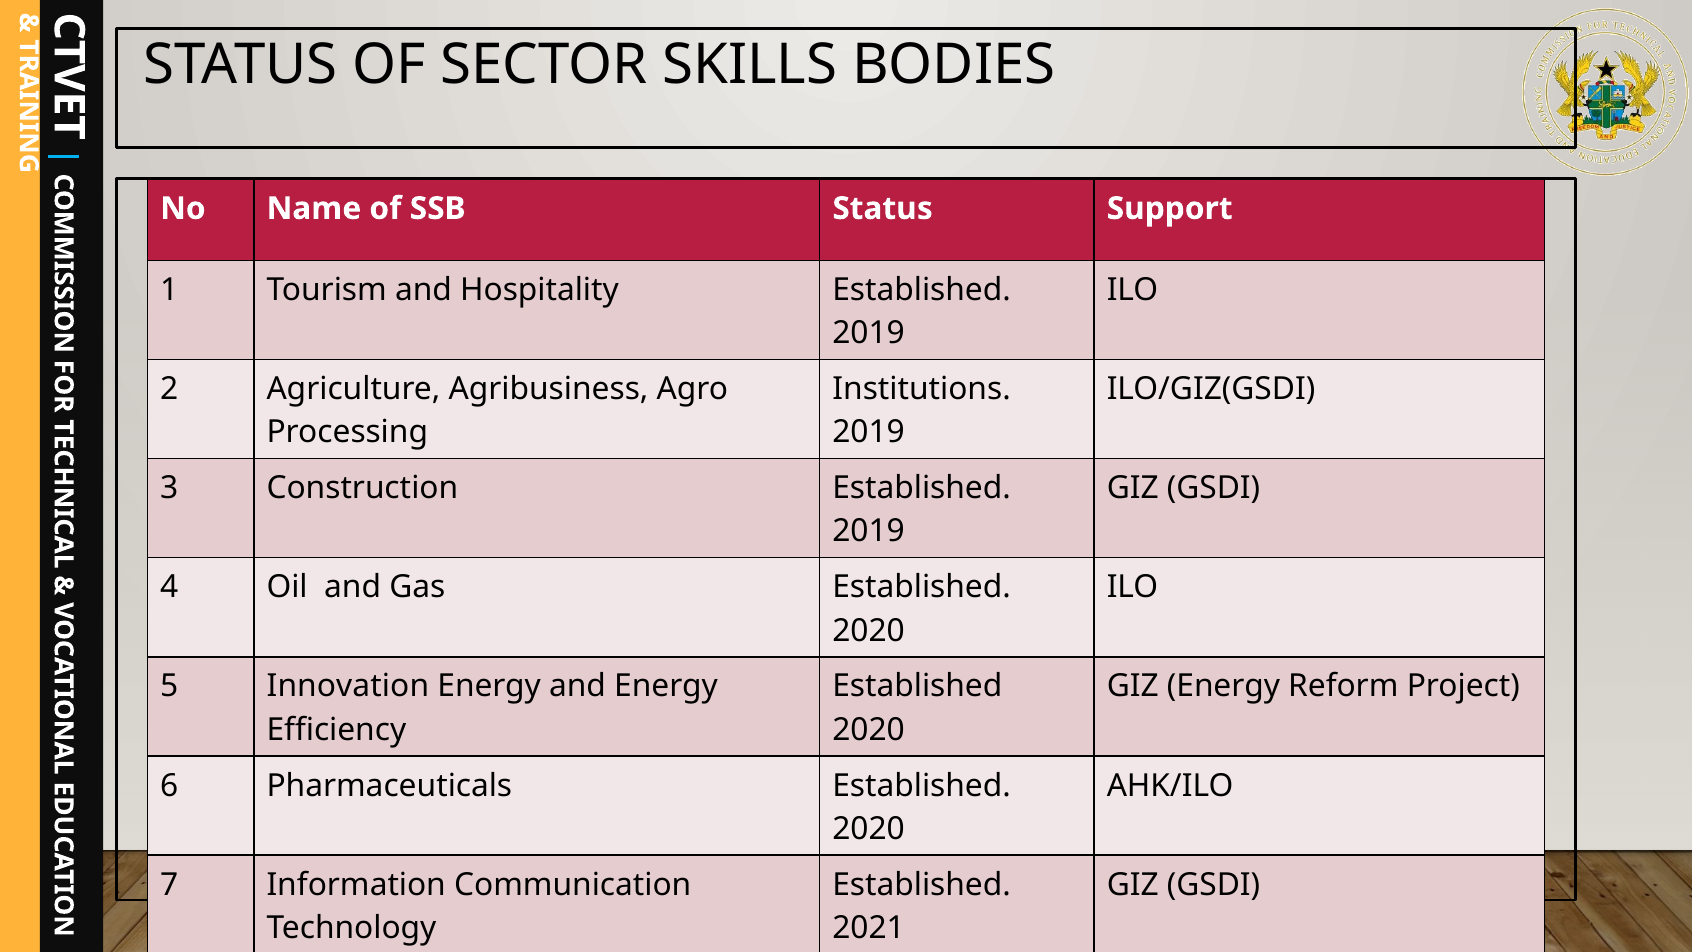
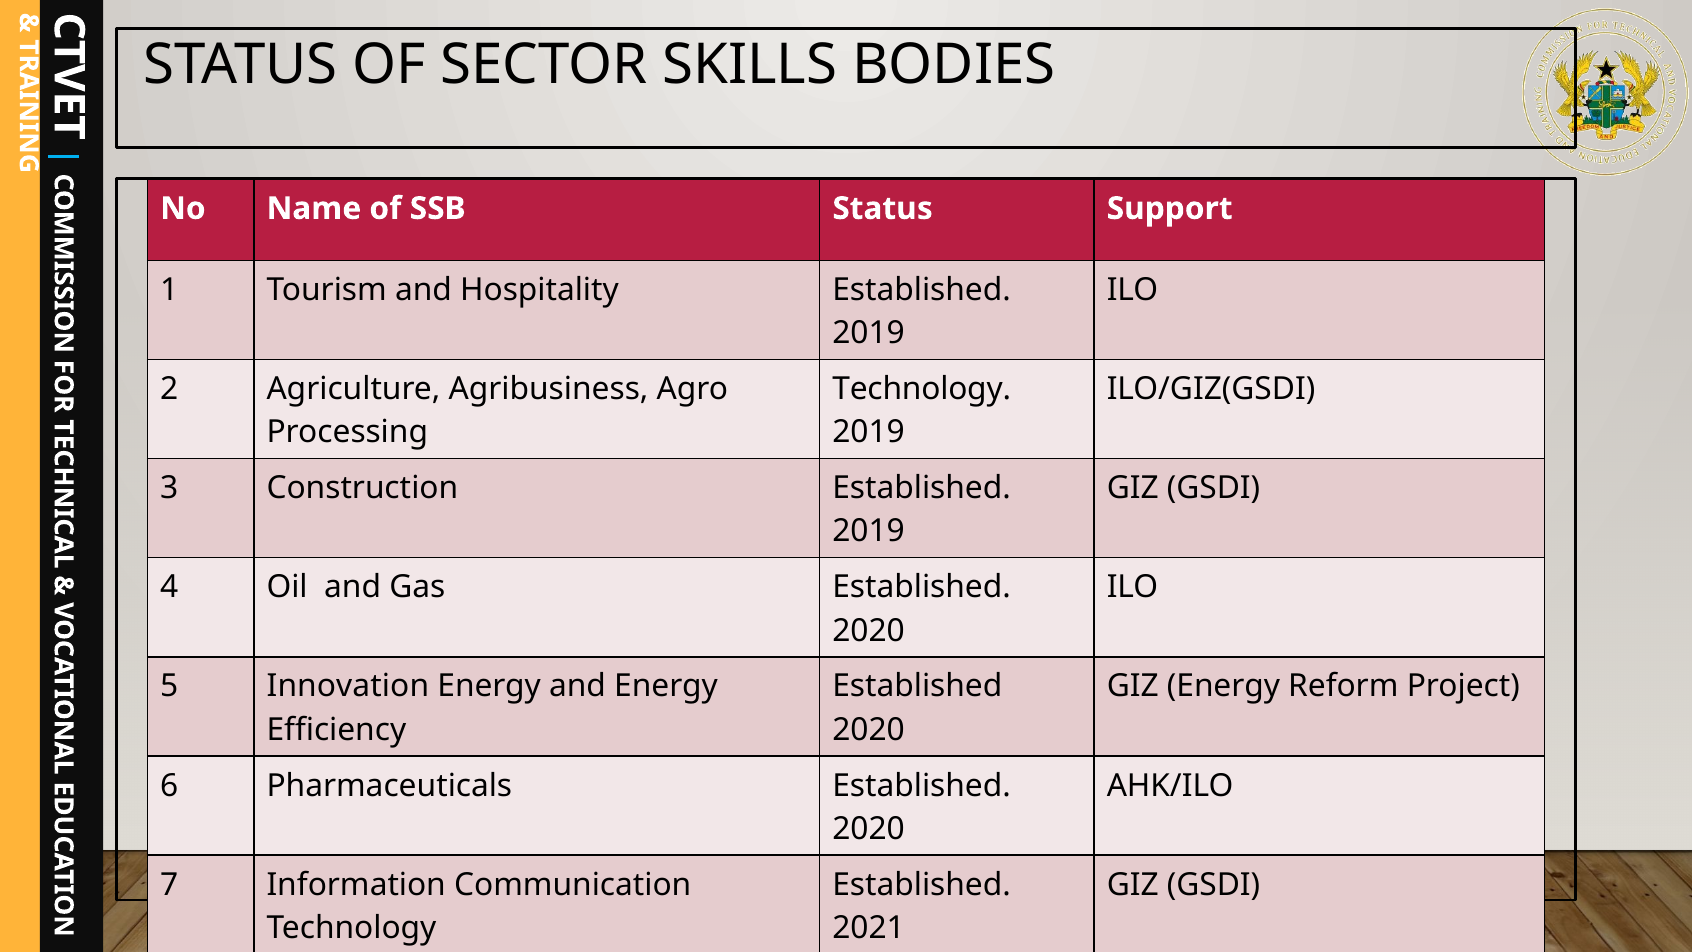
Institutions at (922, 389): Institutions -> Technology
